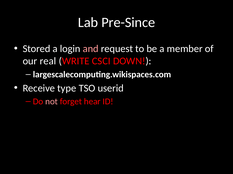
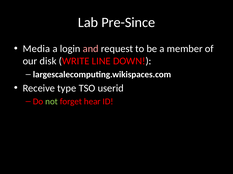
Stored: Stored -> Media
real: real -> disk
CSCI: CSCI -> LINE
not colour: pink -> light green
